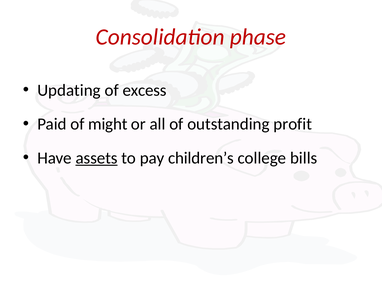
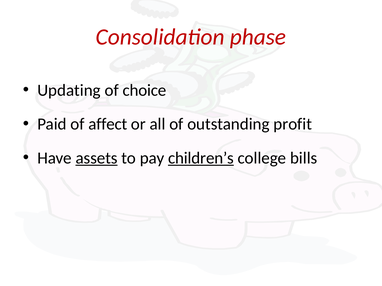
excess: excess -> choice
might: might -> affect
children’s underline: none -> present
